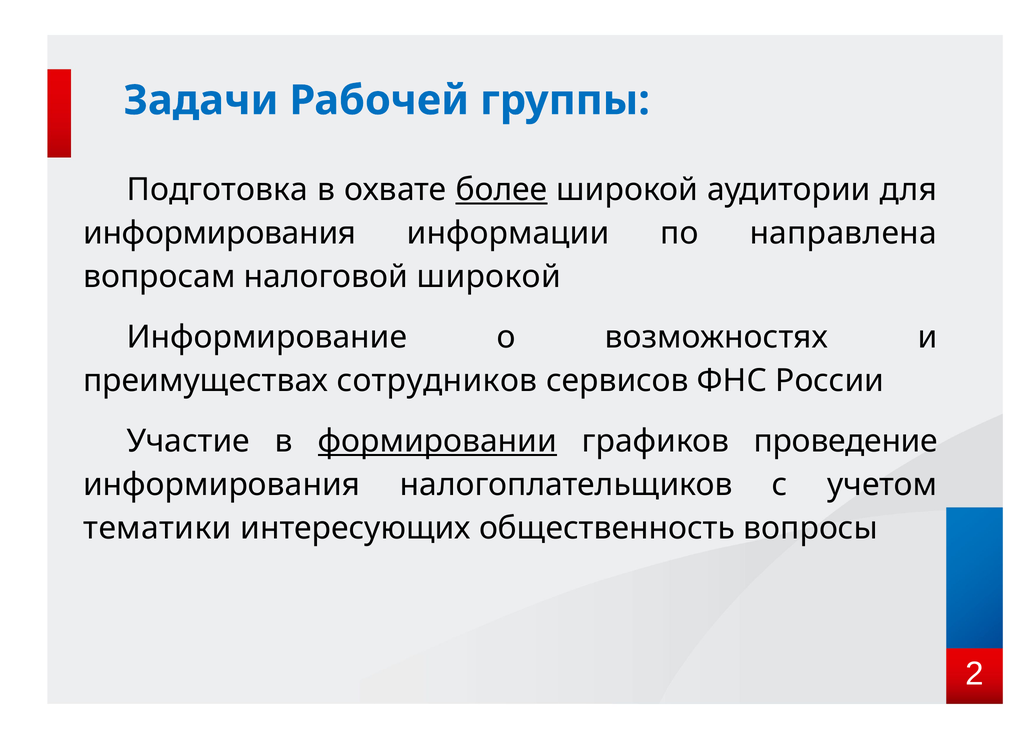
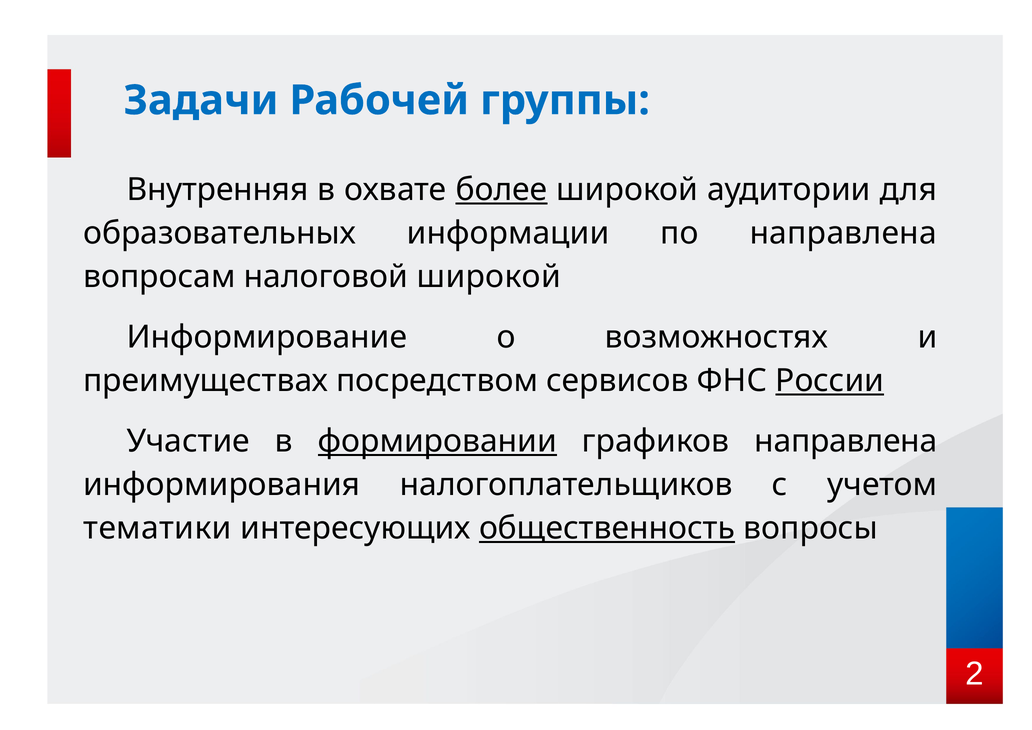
Подготовка: Подготовка -> Внутренняя
информирования at (220, 233): информирования -> образовательных
сотрудников: сотрудников -> посредством
России underline: none -> present
графиков проведение: проведение -> направлена
общественность underline: none -> present
